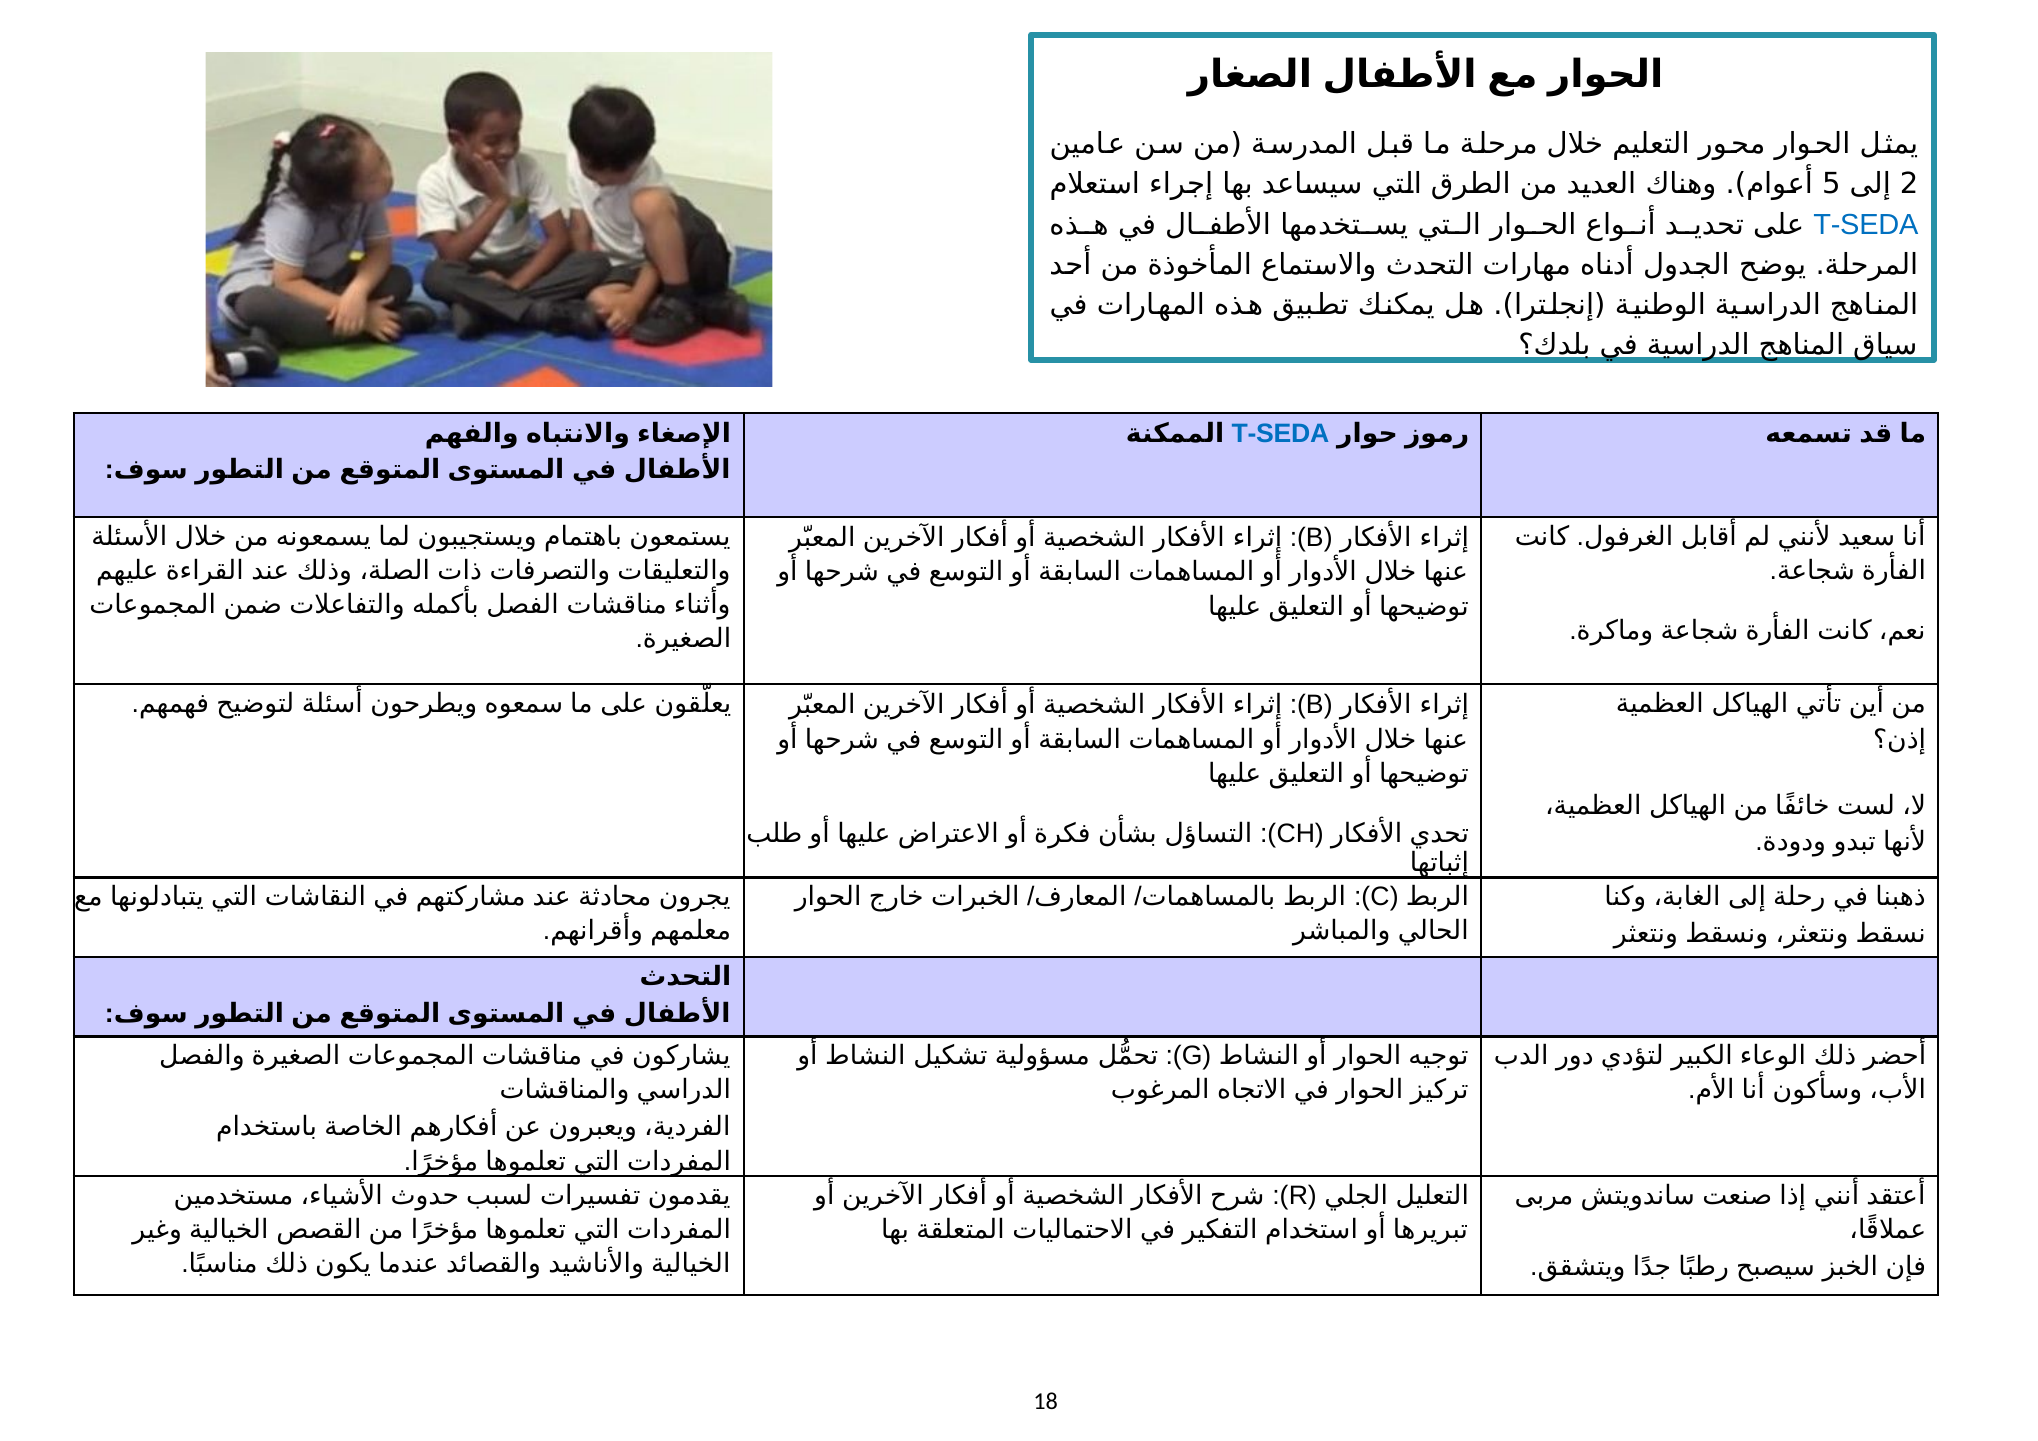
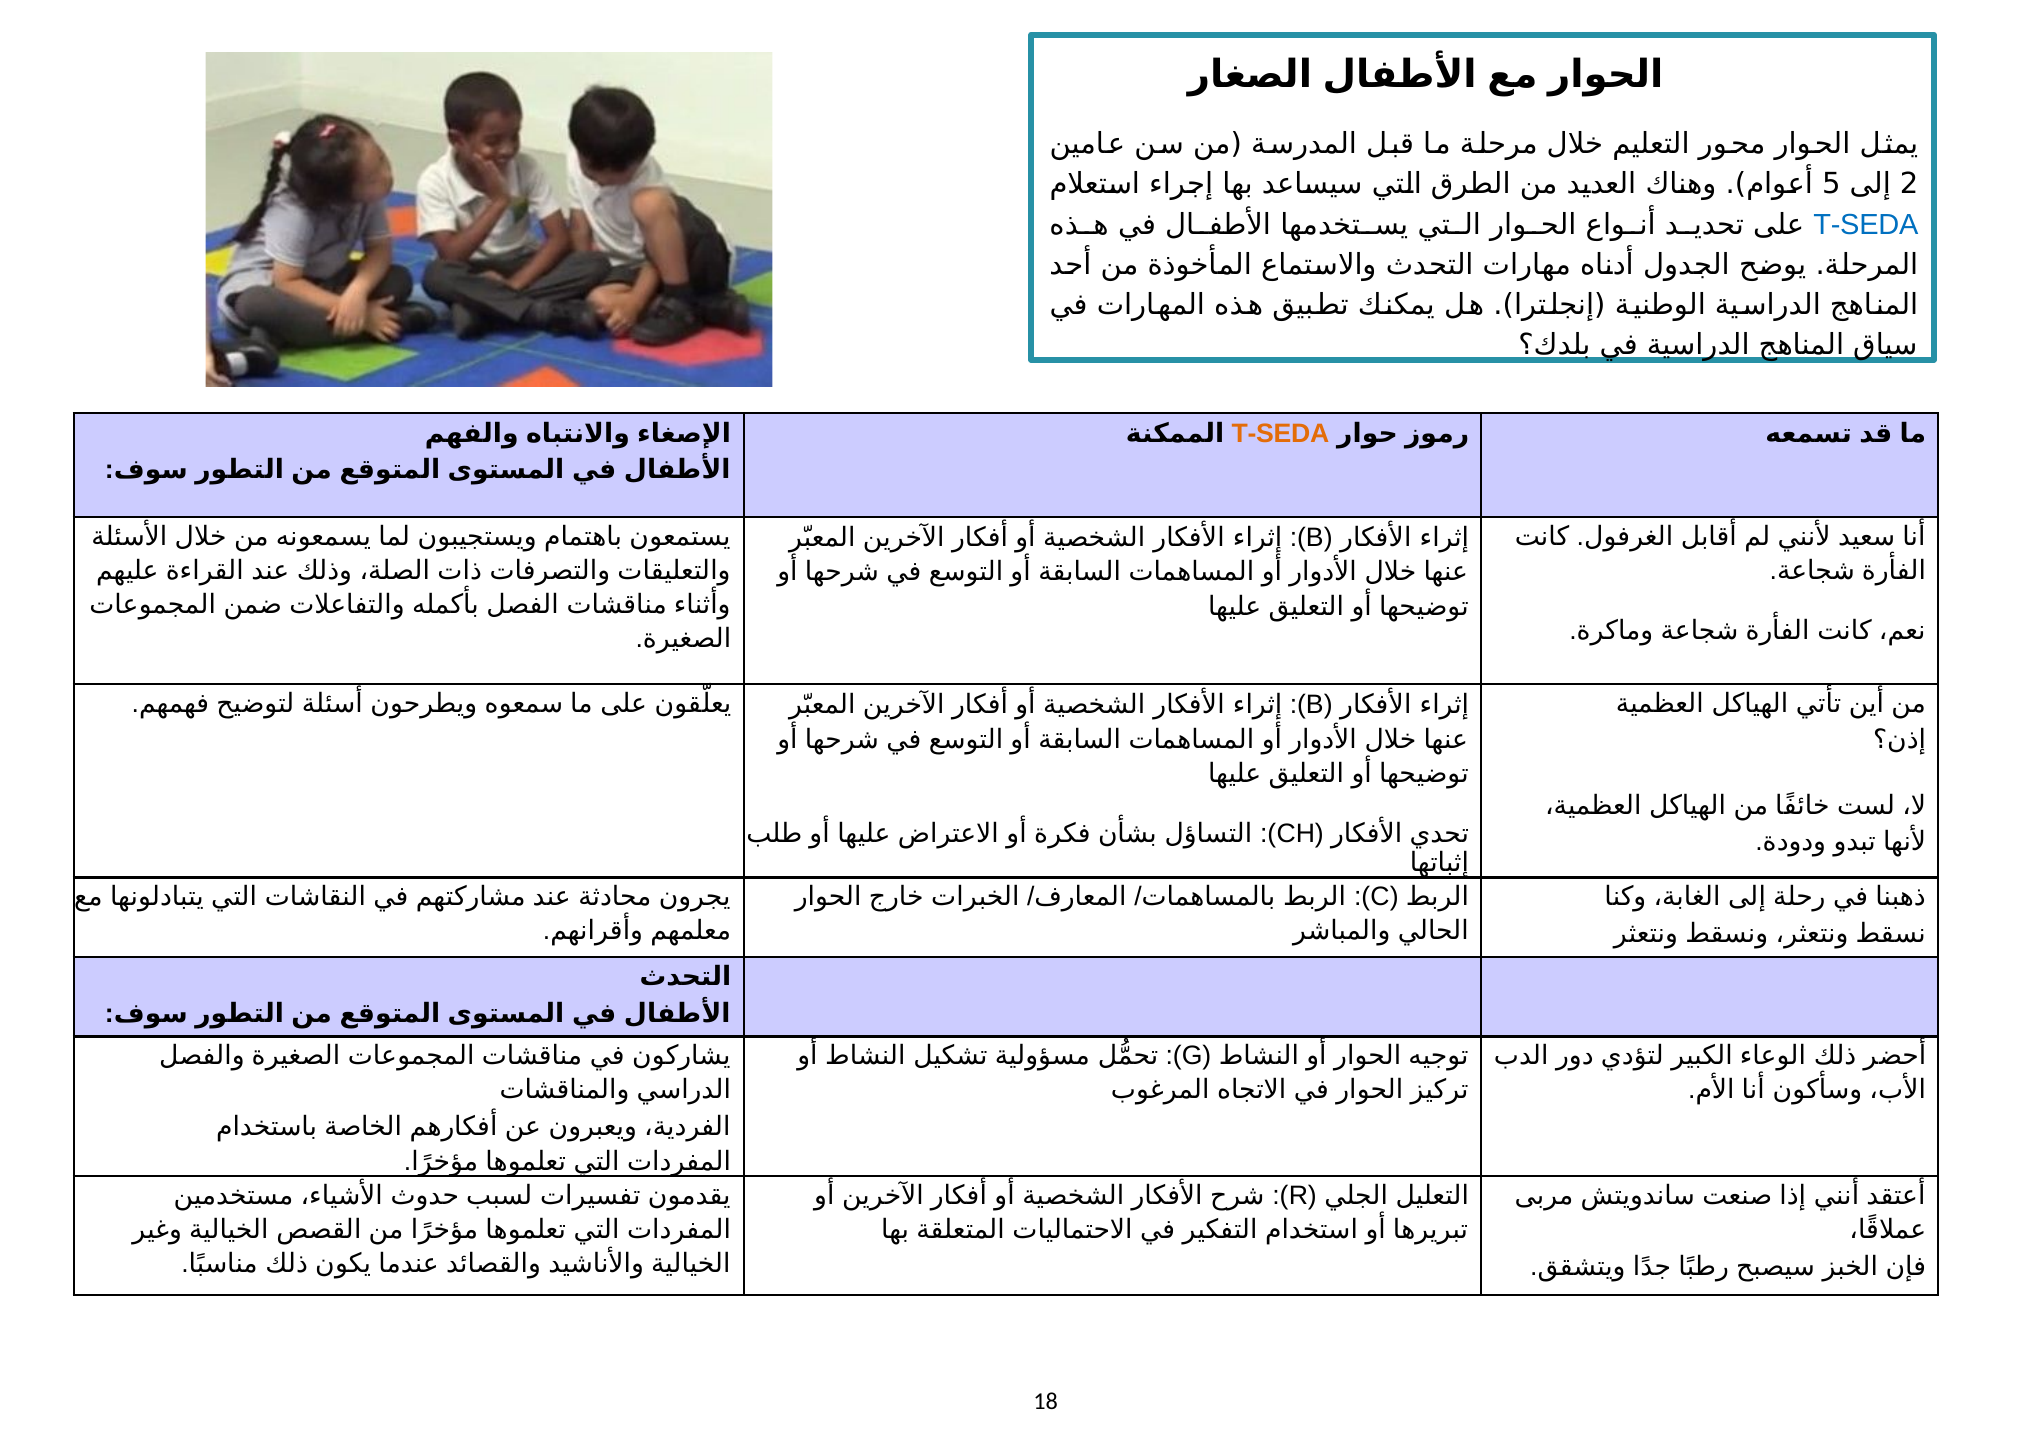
T-SEDA at (1281, 434) colour: blue -> orange
